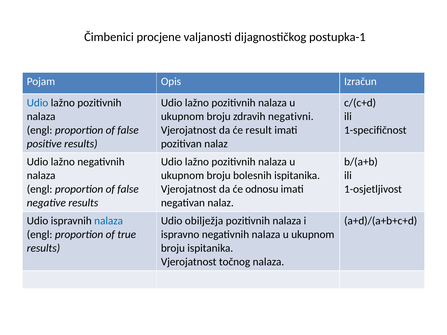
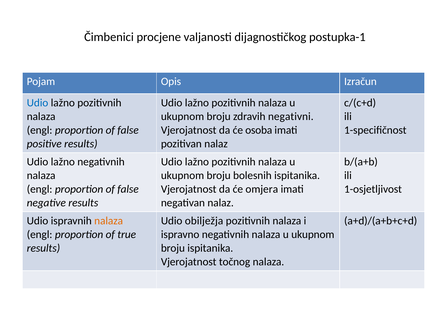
result: result -> osoba
odnosu: odnosu -> omjera
nalaza at (109, 221) colour: blue -> orange
